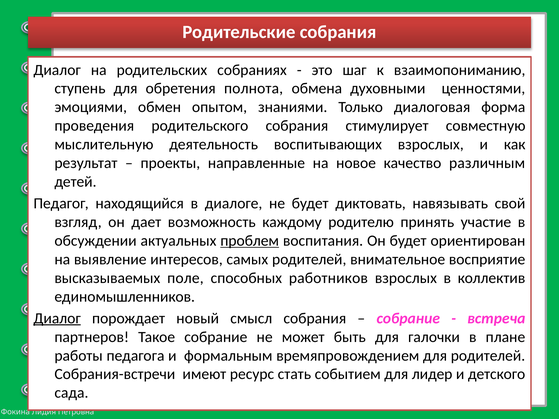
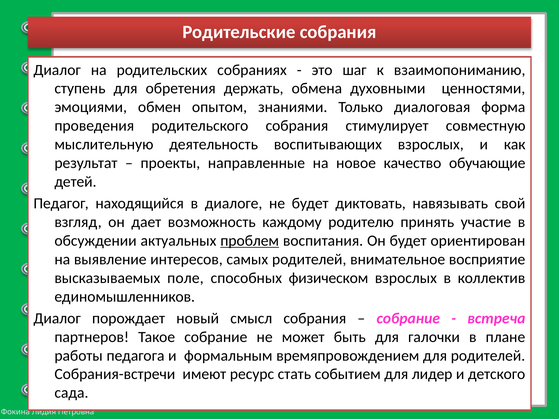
полнота: полнота -> держать
различным: различным -> обучающие
работников: работников -> физическом
Диалог at (57, 318) underline: present -> none
